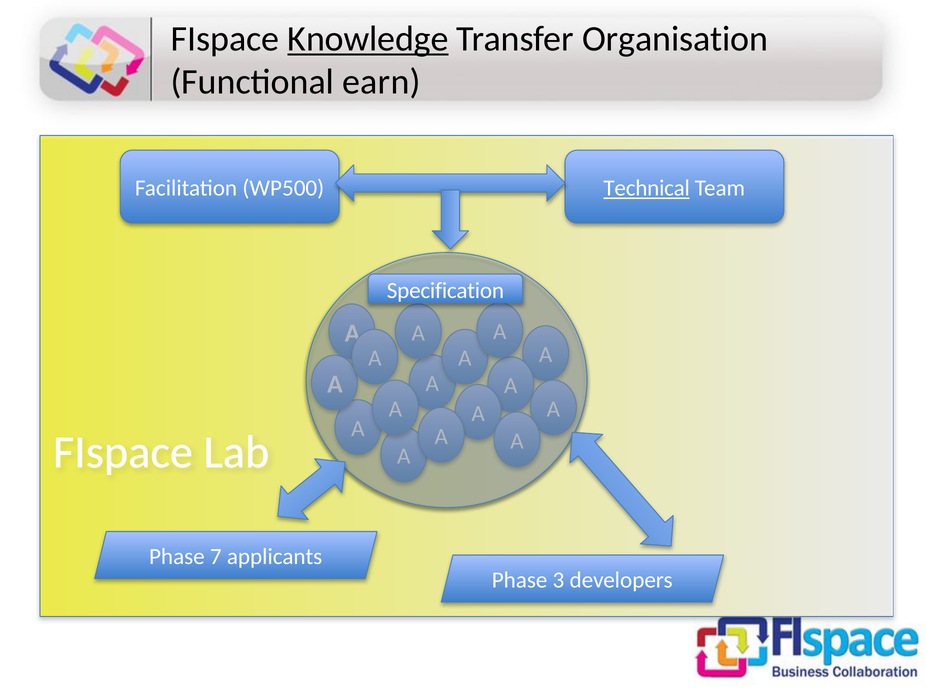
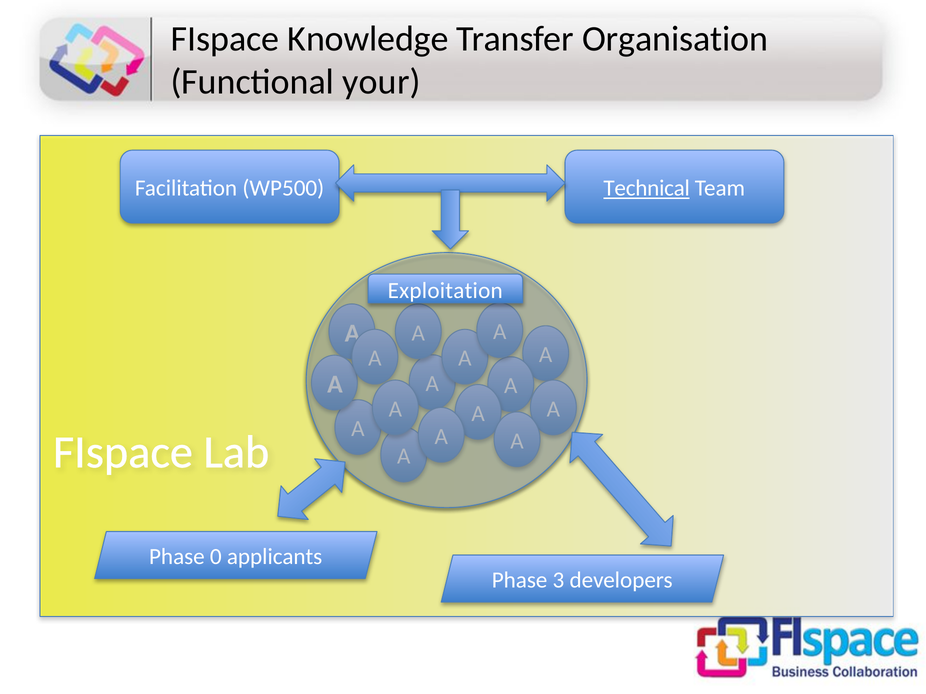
Knowledge underline: present -> none
earn: earn -> your
Specification: Specification -> Exploitation
7: 7 -> 0
